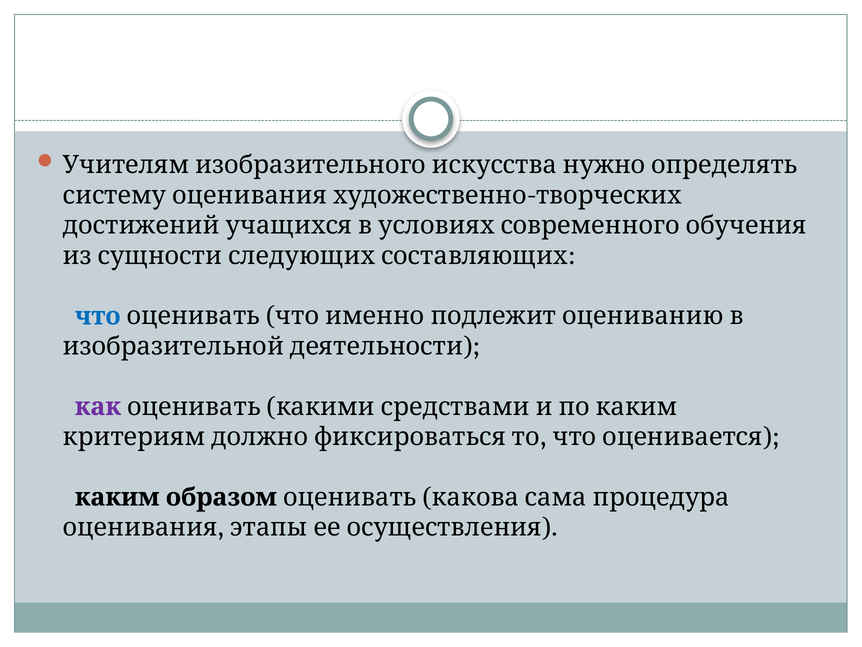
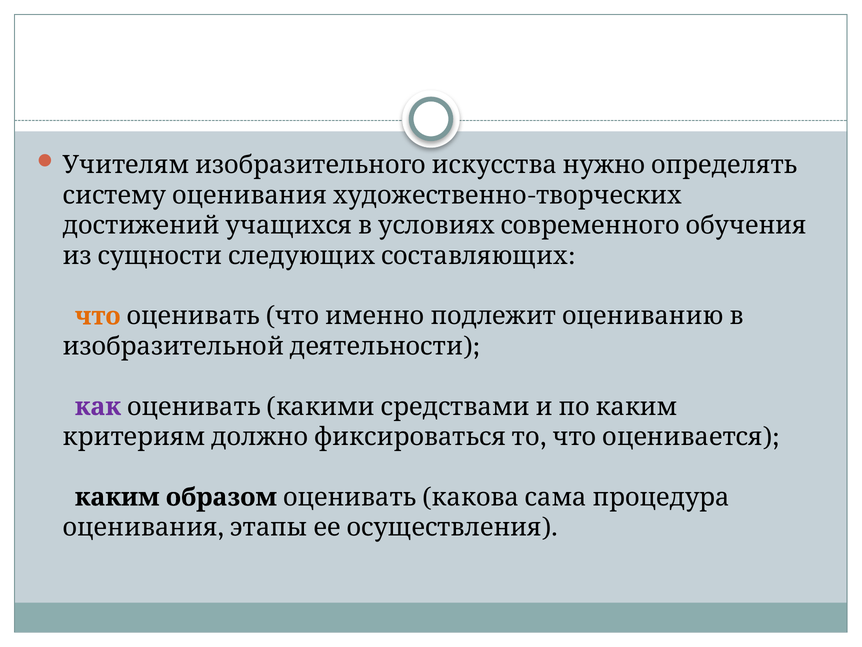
что colour: blue -> orange
